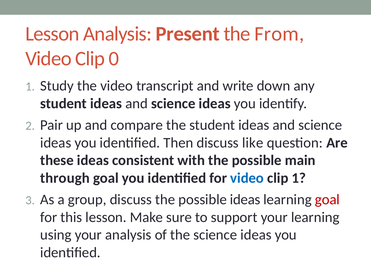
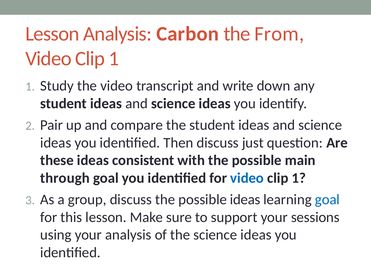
Present: Present -> Carbon
0 at (114, 59): 0 -> 1
like: like -> just
goal at (327, 200) colour: red -> blue
your learning: learning -> sessions
